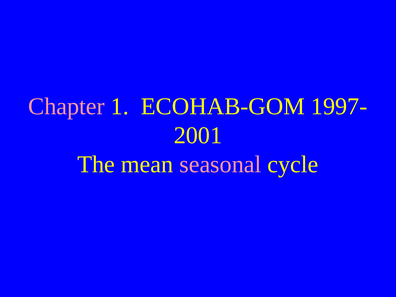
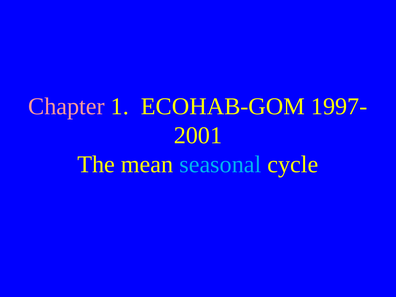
seasonal colour: pink -> light blue
